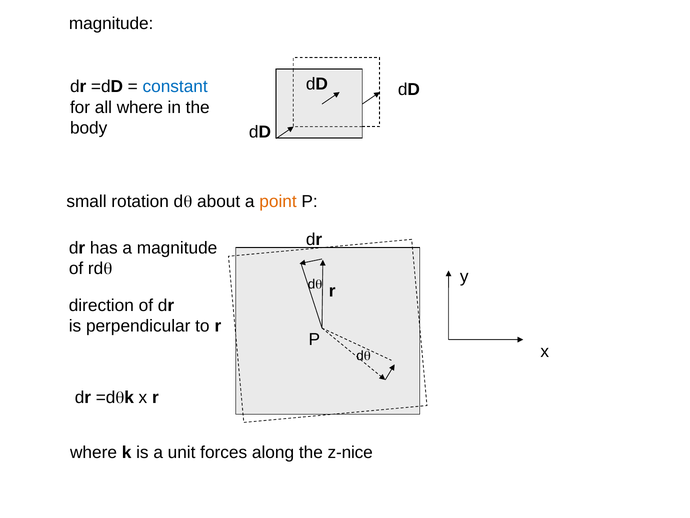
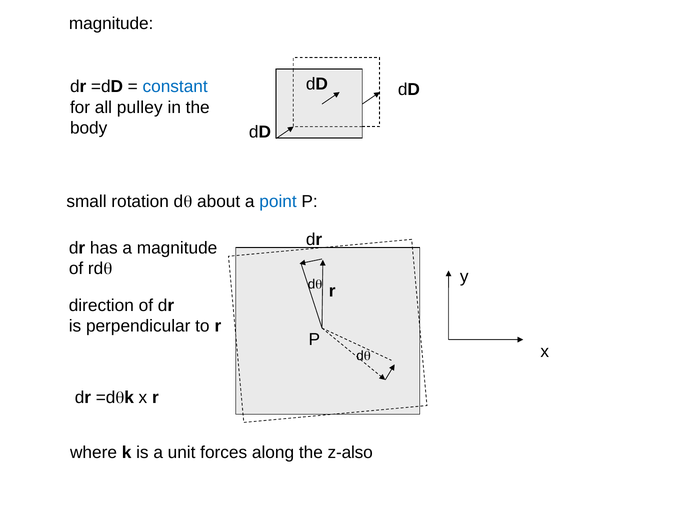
all where: where -> pulley
point colour: orange -> blue
z-nice: z-nice -> z-also
